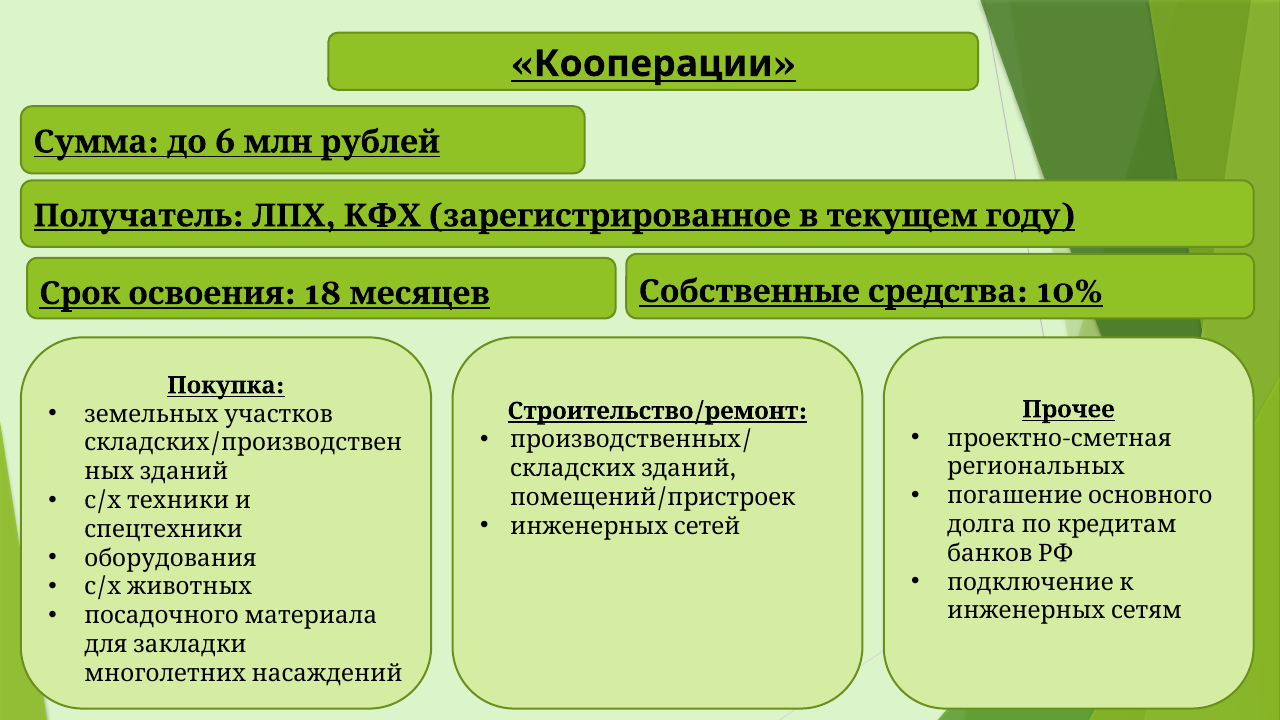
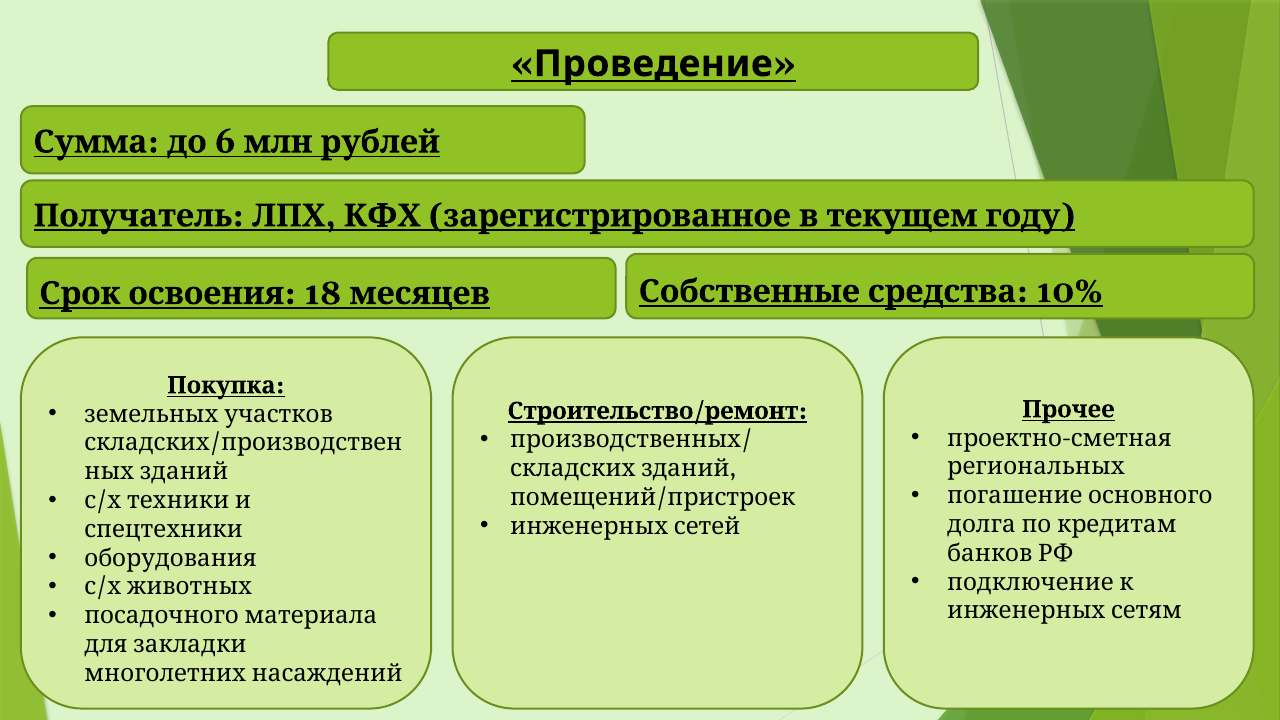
Кооперации: Кооперации -> Проведение
